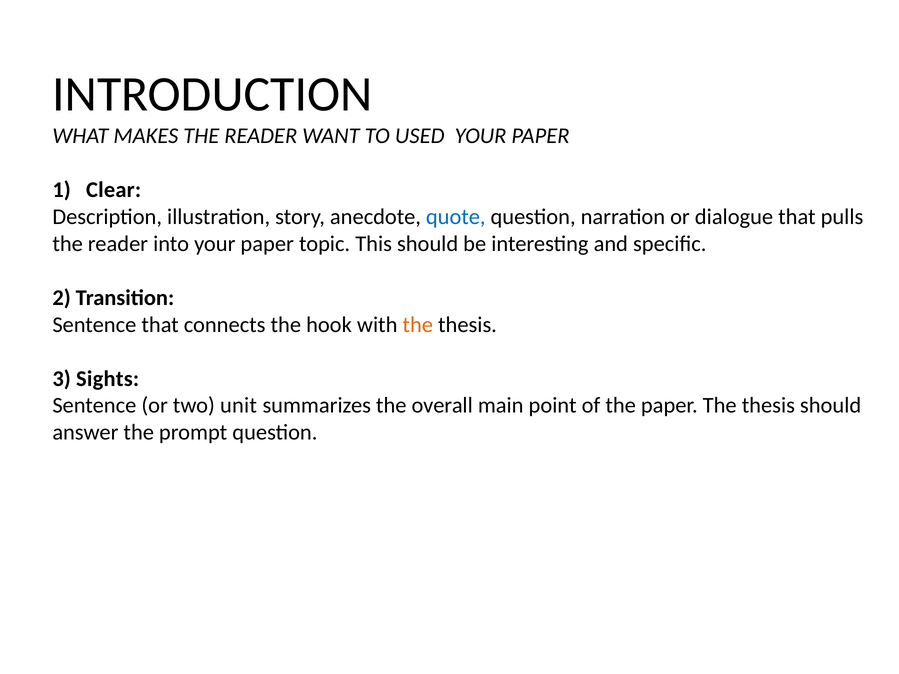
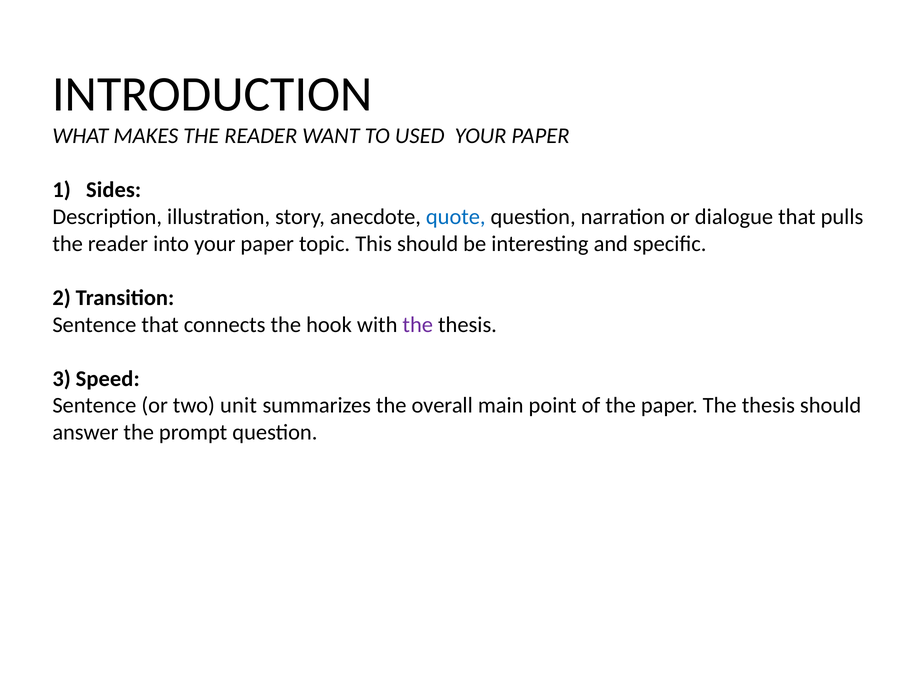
Clear: Clear -> Sides
the at (418, 325) colour: orange -> purple
Sights: Sights -> Speed
